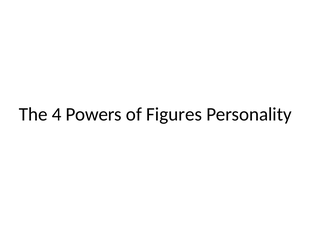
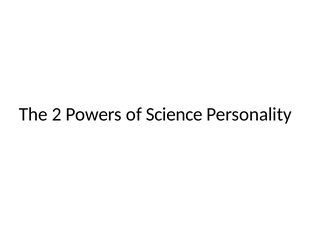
4: 4 -> 2
Figures: Figures -> Science
